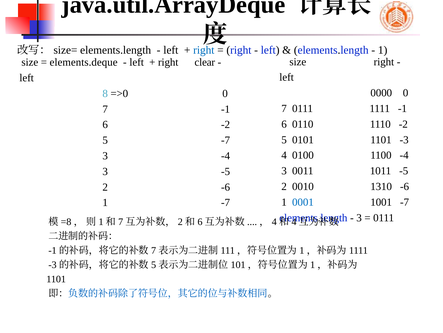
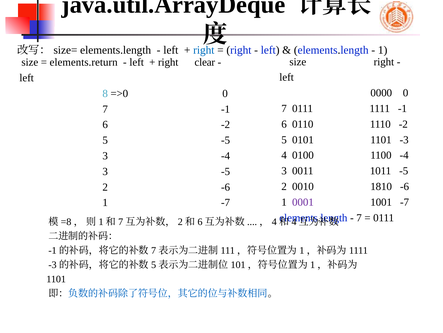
elements.deque: elements.deque -> elements.return
5 -7: -7 -> -5
1310: 1310 -> 1810
0001 colour: blue -> purple
3 at (359, 217): 3 -> 7
